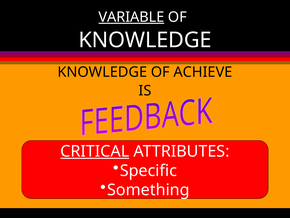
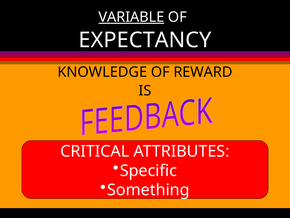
KNOWLEDGE at (145, 40): KNOWLEDGE -> EXPECTANCY
ACHIEVE: ACHIEVE -> REWARD
CRITICAL underline: present -> none
